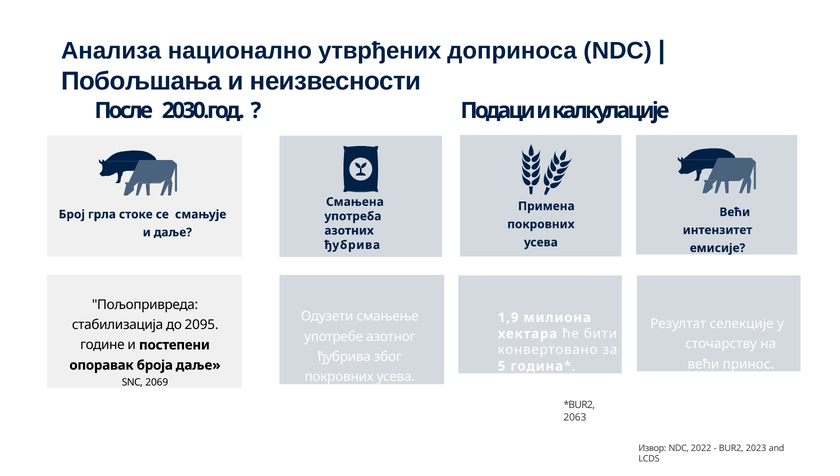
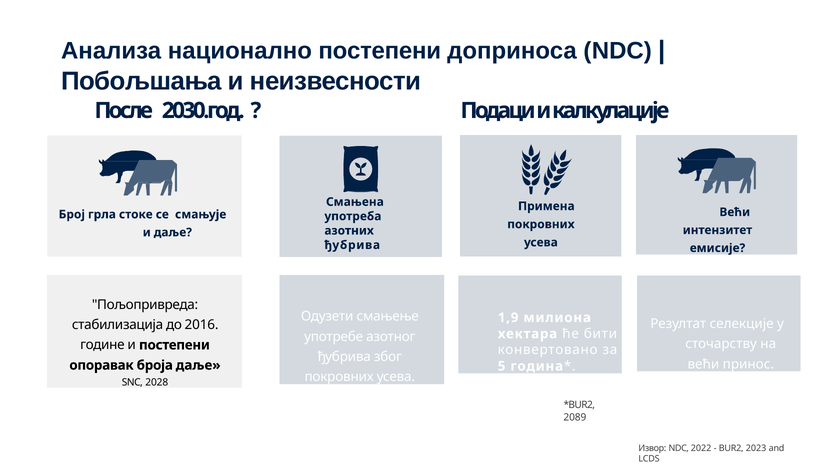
национално утврђених: утврђених -> постепени
2095: 2095 -> 2016
2069: 2069 -> 2028
2063: 2063 -> 2089
